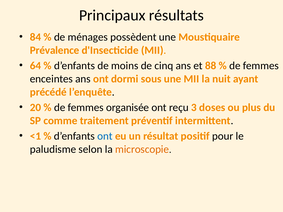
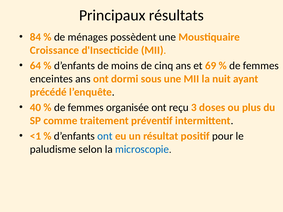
Prévalence: Prévalence -> Croissance
88: 88 -> 69
20: 20 -> 40
microscopie colour: orange -> blue
